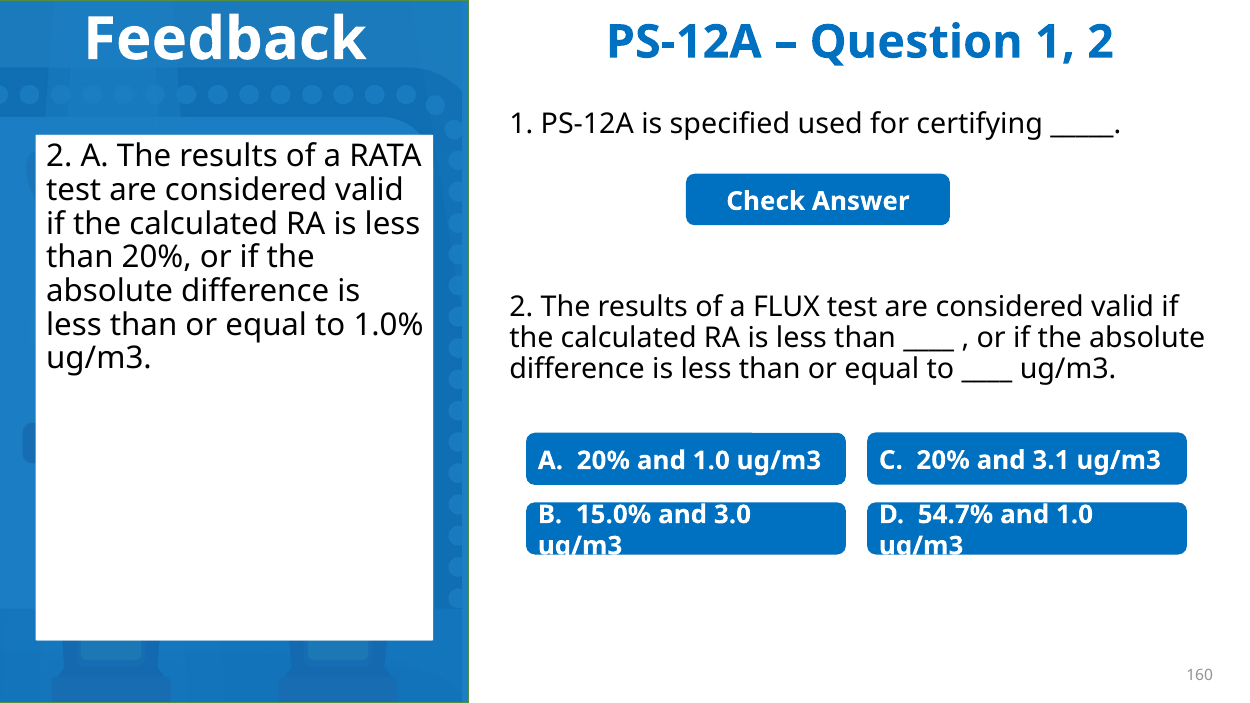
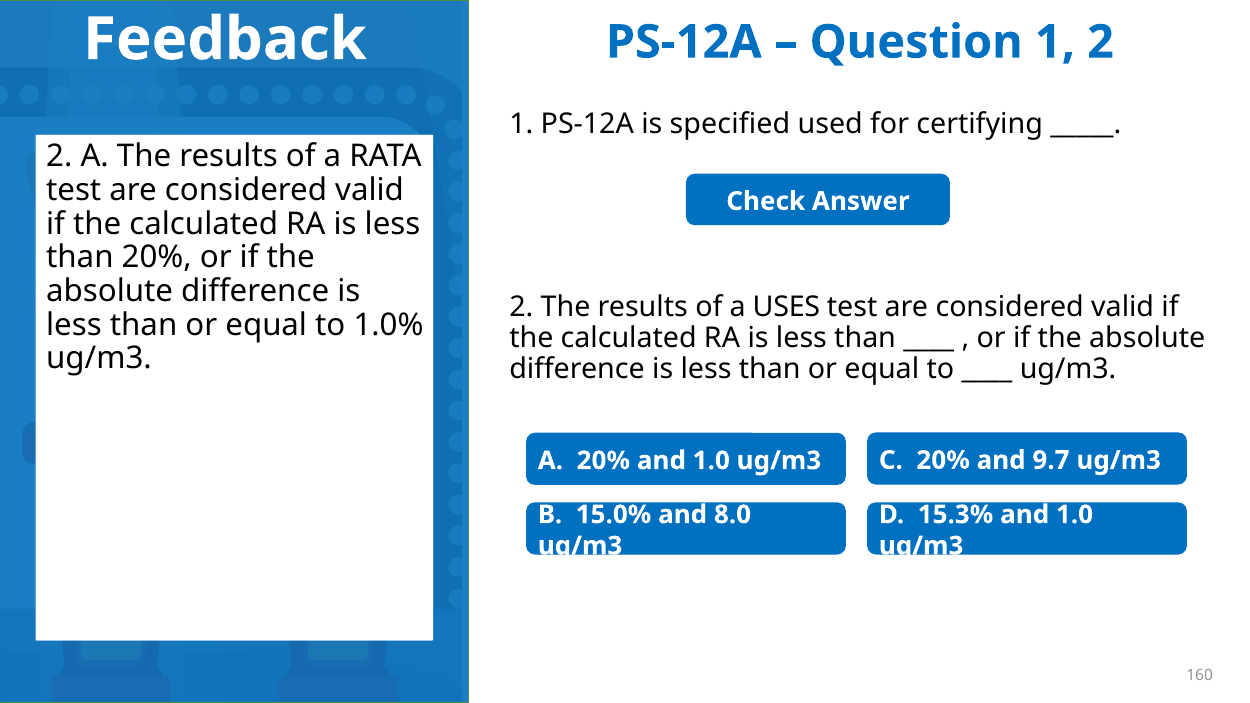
FLUX: FLUX -> USES
3.1: 3.1 -> 9.7
3.0: 3.0 -> 8.0
54.7%: 54.7% -> 15.3%
